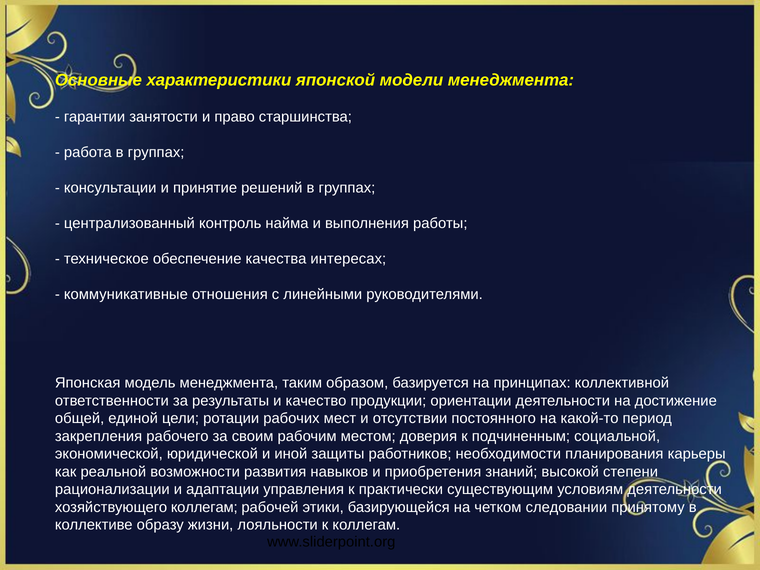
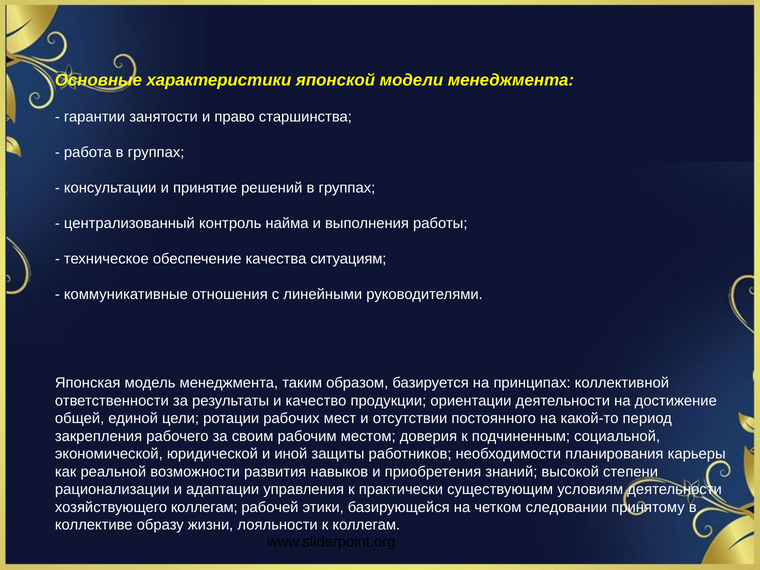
интересах: интересах -> ситуациям
